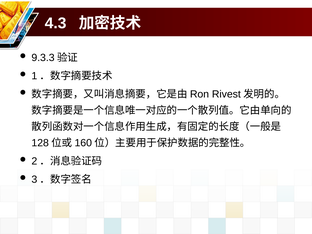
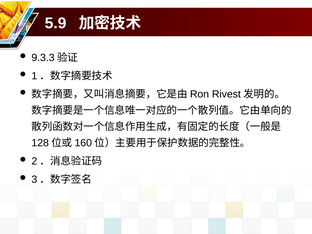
4.3: 4.3 -> 5.9
